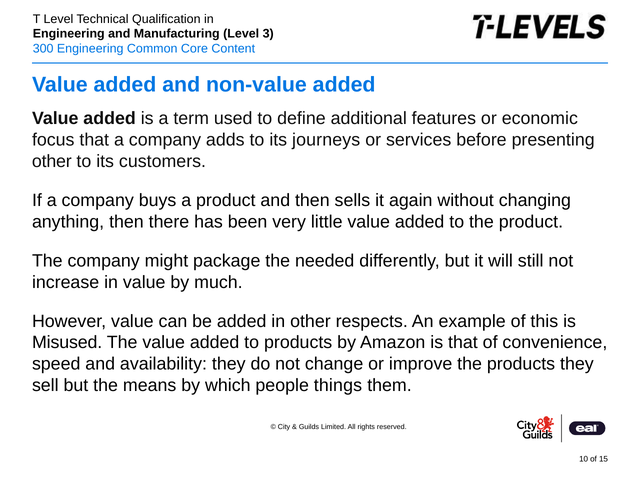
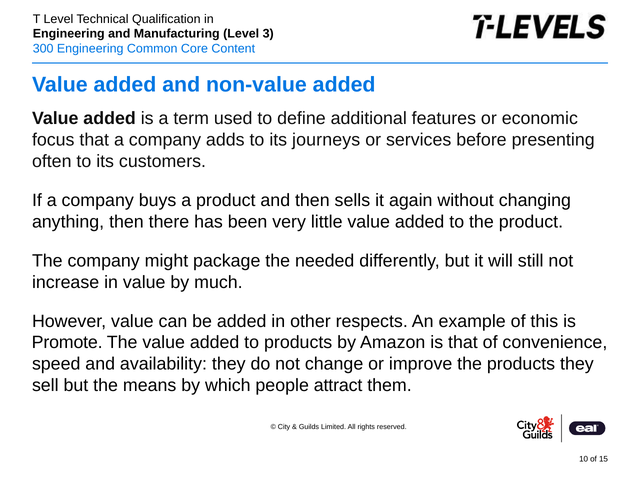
other at (52, 161): other -> often
Misused: Misused -> Promote
things: things -> attract
